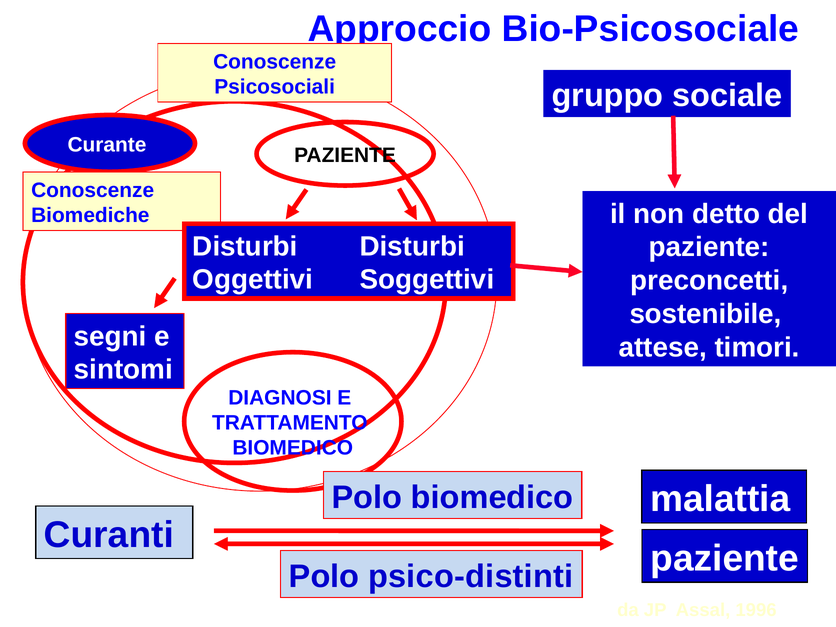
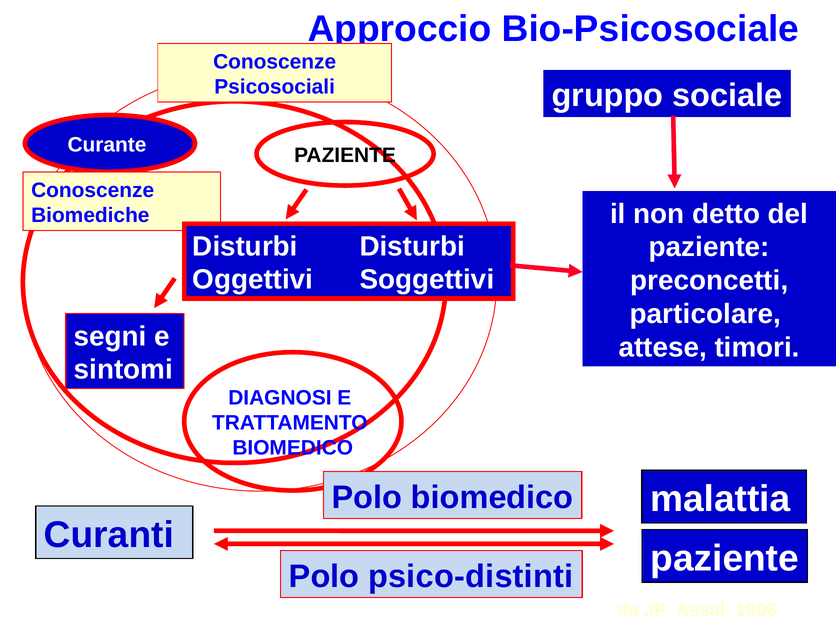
sostenibile: sostenibile -> particolare
